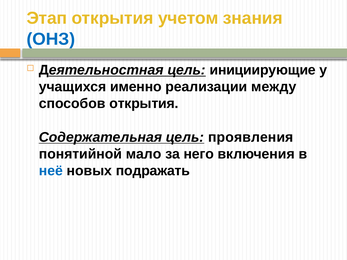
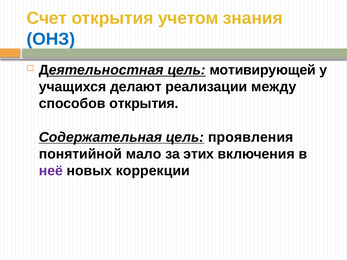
Этап: Этап -> Счет
инициирующие: инициирующие -> мотивирующей
именно: именно -> делают
него: него -> этих
неё colour: blue -> purple
подражать: подражать -> коррекции
